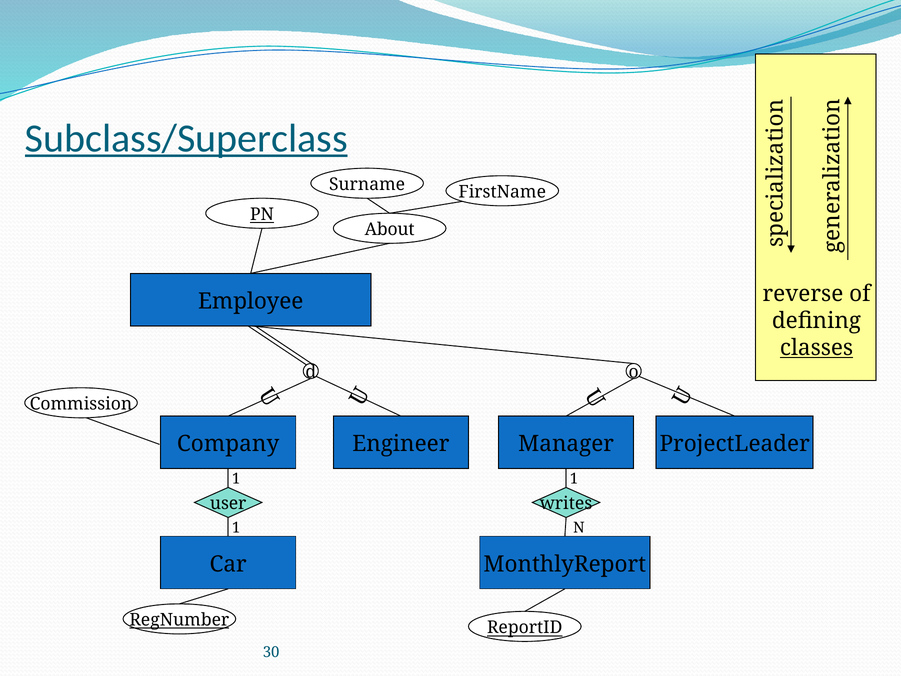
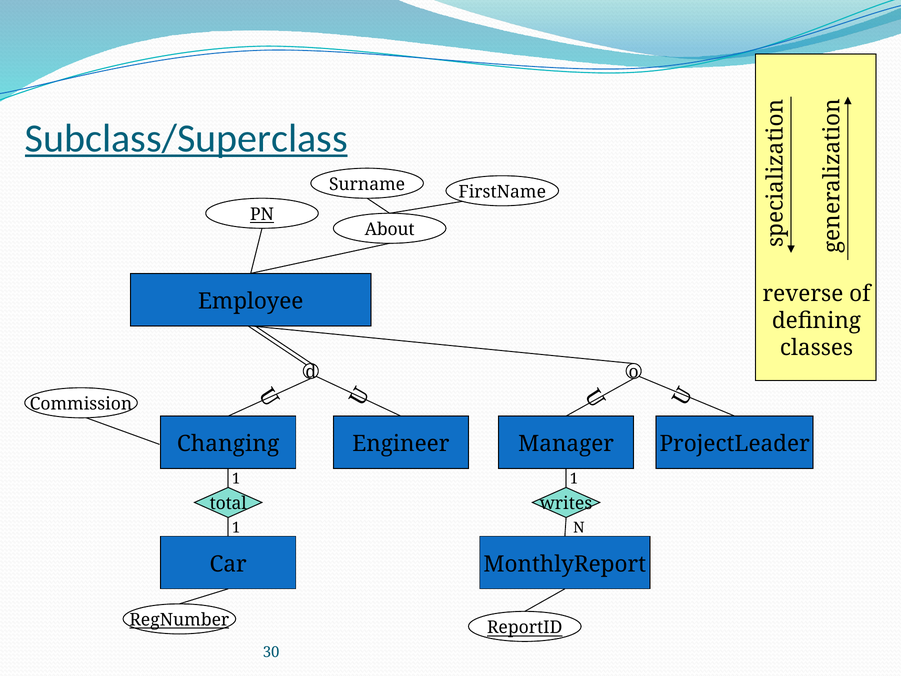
classes underline: present -> none
Company: Company -> Changing
user: user -> total
